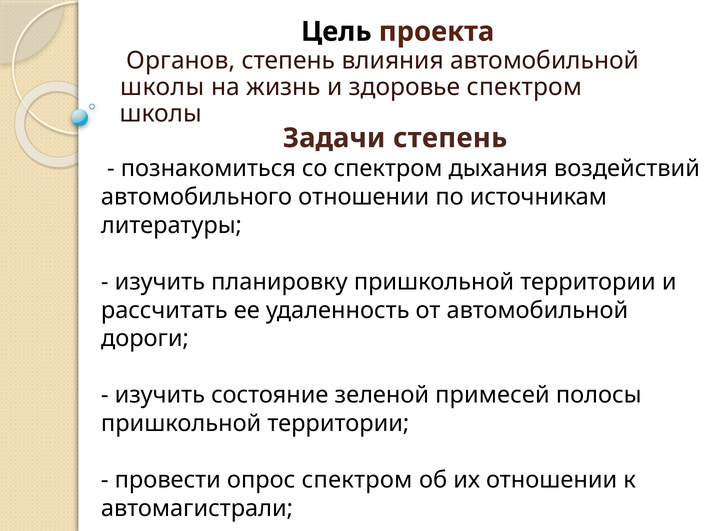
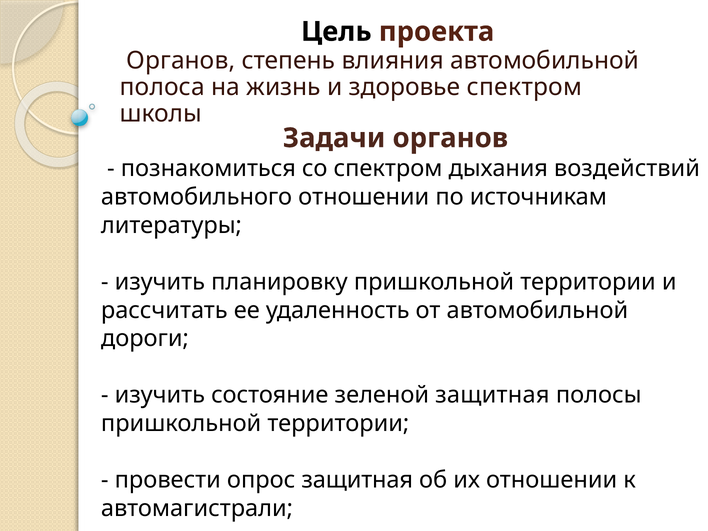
школы at (162, 87): школы -> полоса
Задачи степень: степень -> органов
зеленой примесей: примесей -> защитная
опрос спектром: спектром -> защитная
